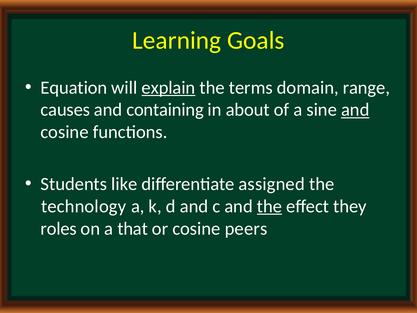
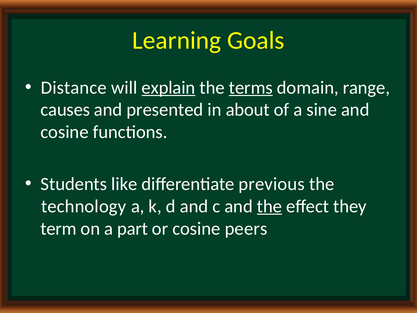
Equation: Equation -> Distance
terms underline: none -> present
containing: containing -> presented
and at (355, 110) underline: present -> none
assigned: assigned -> previous
roles: roles -> term
that: that -> part
